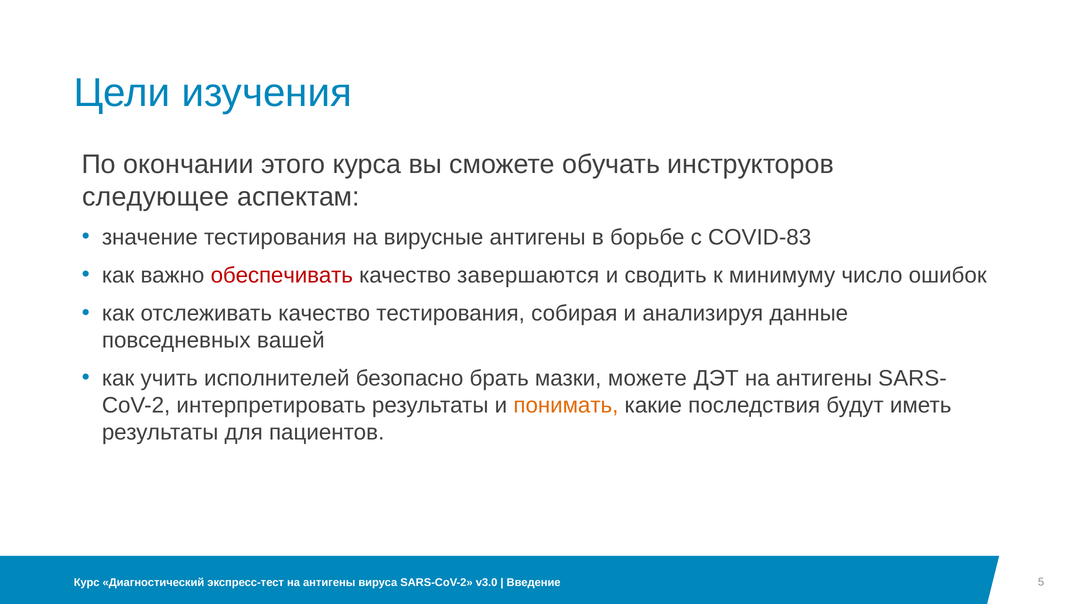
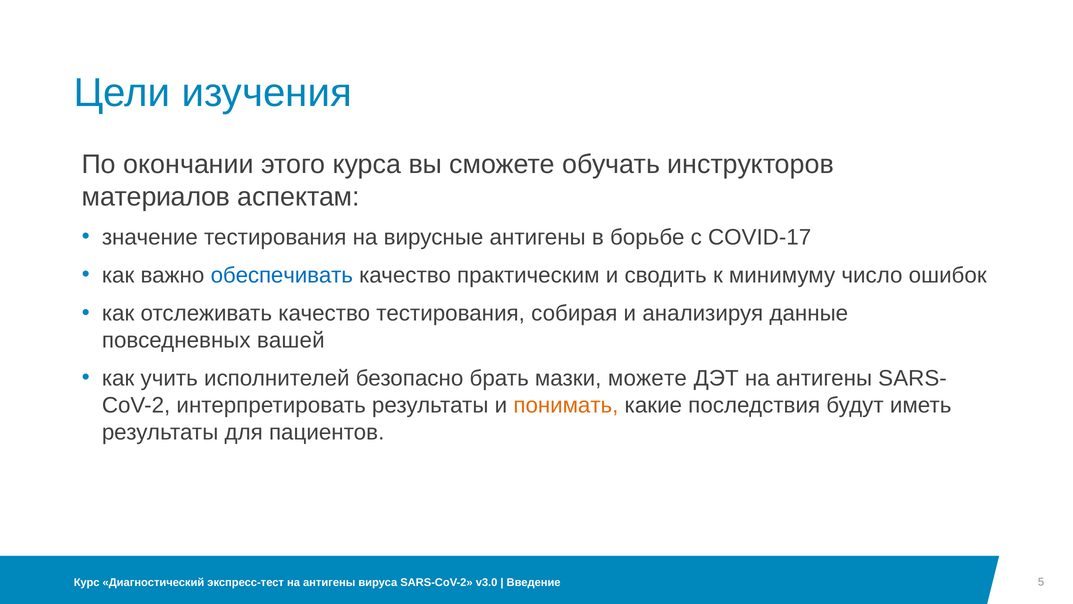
следующее: следующее -> материалов
COVID-83: COVID-83 -> COVID-17
обеспечивать colour: red -> blue
завершаются: завершаются -> практическим
